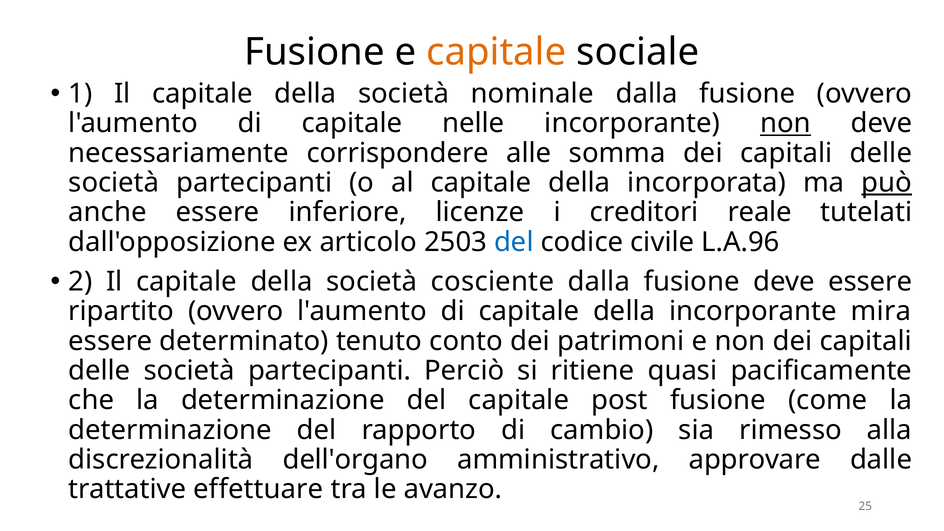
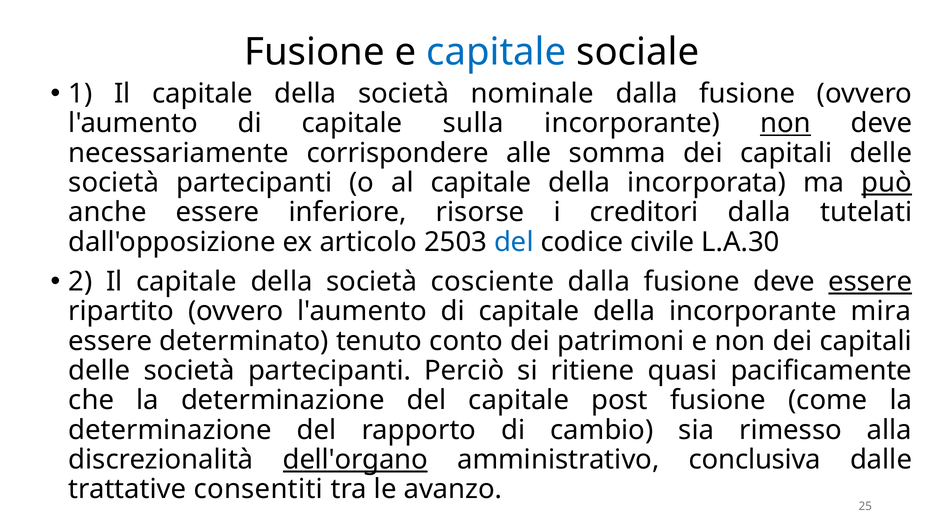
capitale at (496, 52) colour: orange -> blue
nelle: nelle -> sulla
licenze: licenze -> risorse
creditori reale: reale -> dalla
L.A.96: L.A.96 -> L.A.30
essere at (870, 282) underline: none -> present
dell'organo underline: none -> present
approvare: approvare -> conclusiva
effettuare: effettuare -> consentiti
